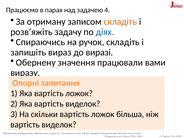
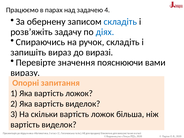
отриману: отриману -> обернену
складіть at (120, 22) colour: orange -> blue
Обернену: Обернену -> Перевірте
працювали: працювали -> пояснюючи
